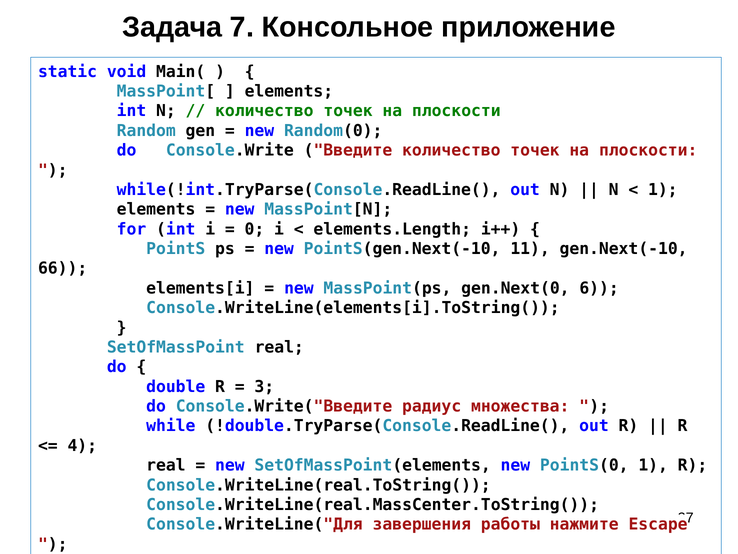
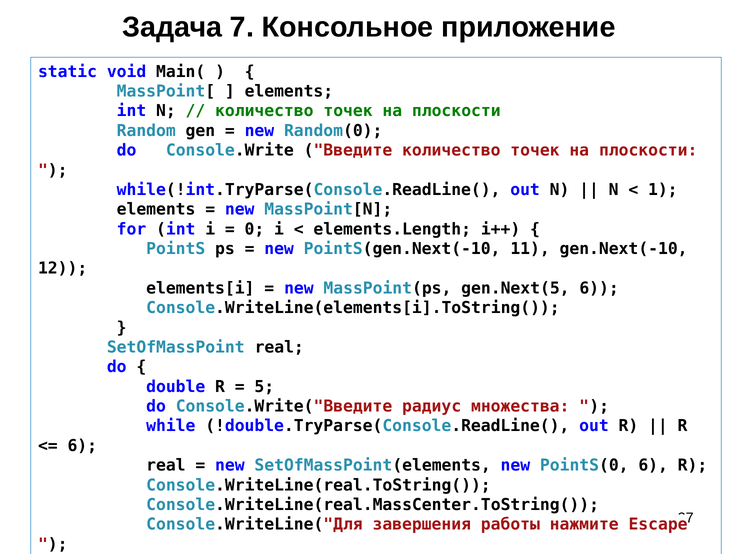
66: 66 -> 12
gen.Next(0: gen.Next(0 -> gen.Next(5
3: 3 -> 5
4 at (82, 445): 4 -> 6
PointS(0 1: 1 -> 6
